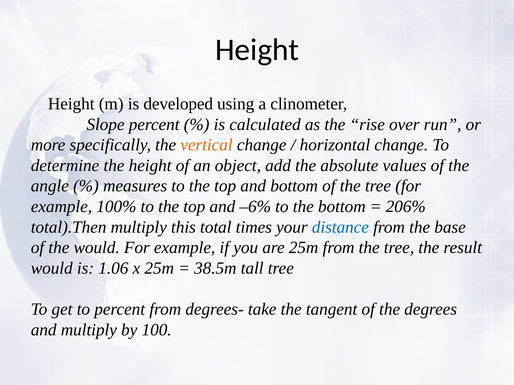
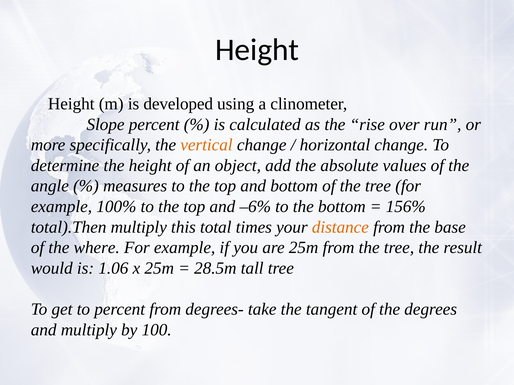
206%: 206% -> 156%
distance colour: blue -> orange
the would: would -> where
38.5m: 38.5m -> 28.5m
